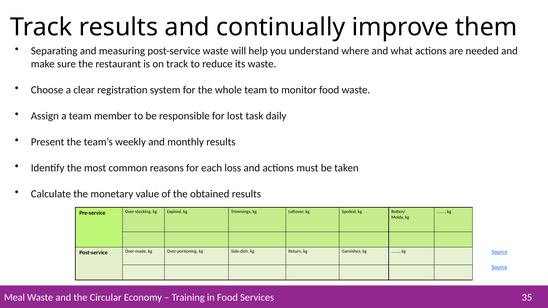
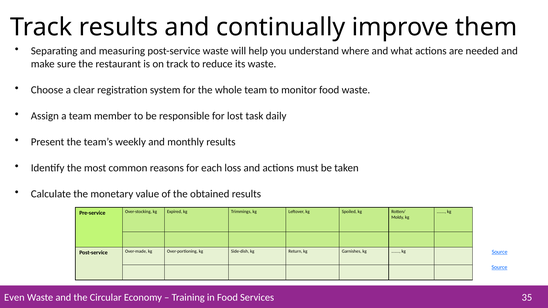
Meal: Meal -> Even
